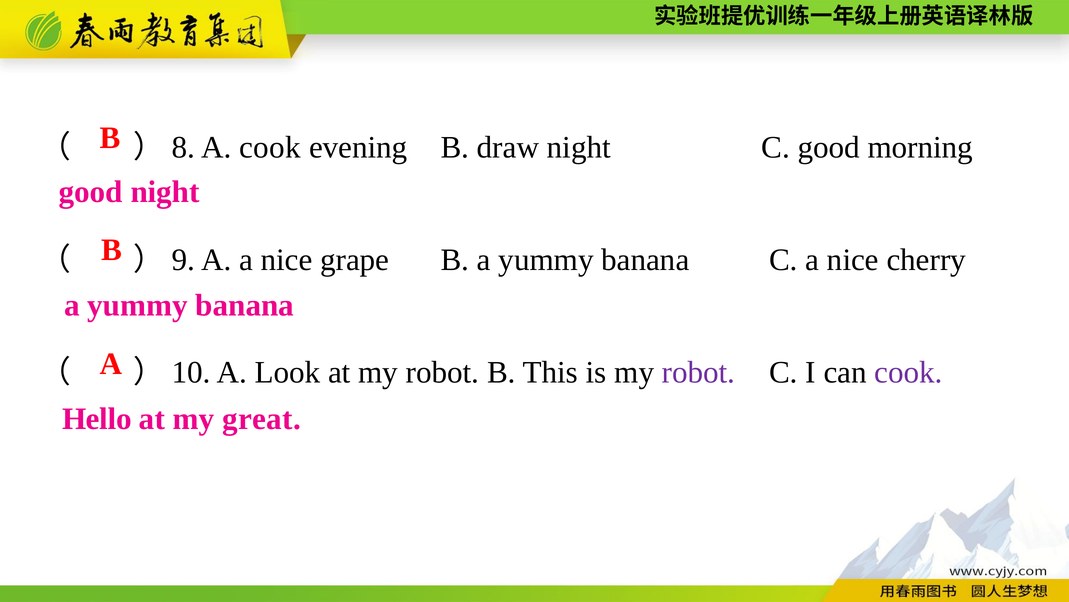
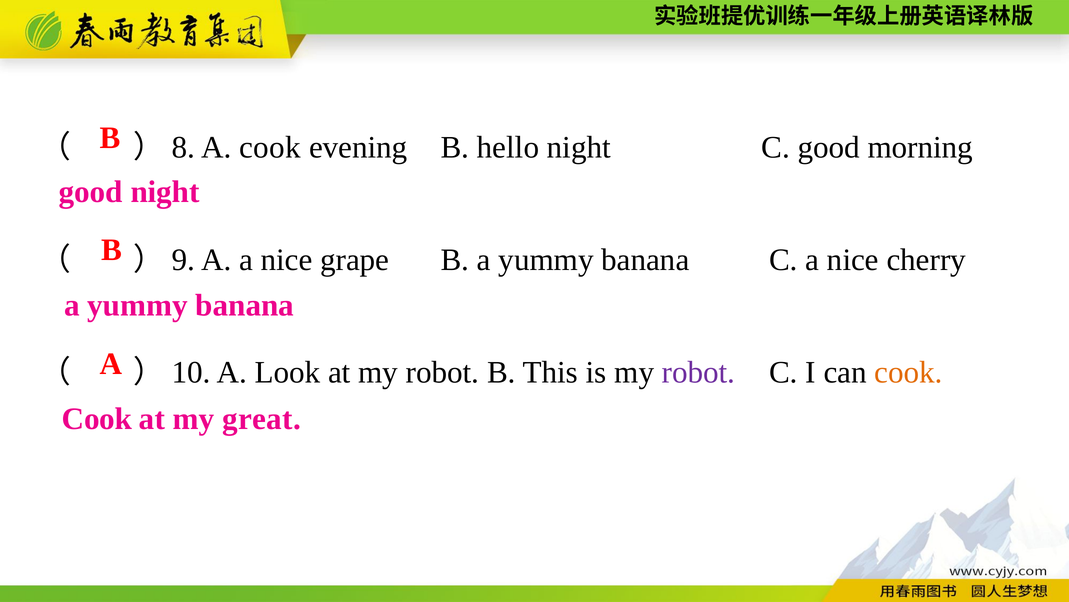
draw: draw -> hello
cook at (909, 372) colour: purple -> orange
Hello at (97, 419): Hello -> Cook
